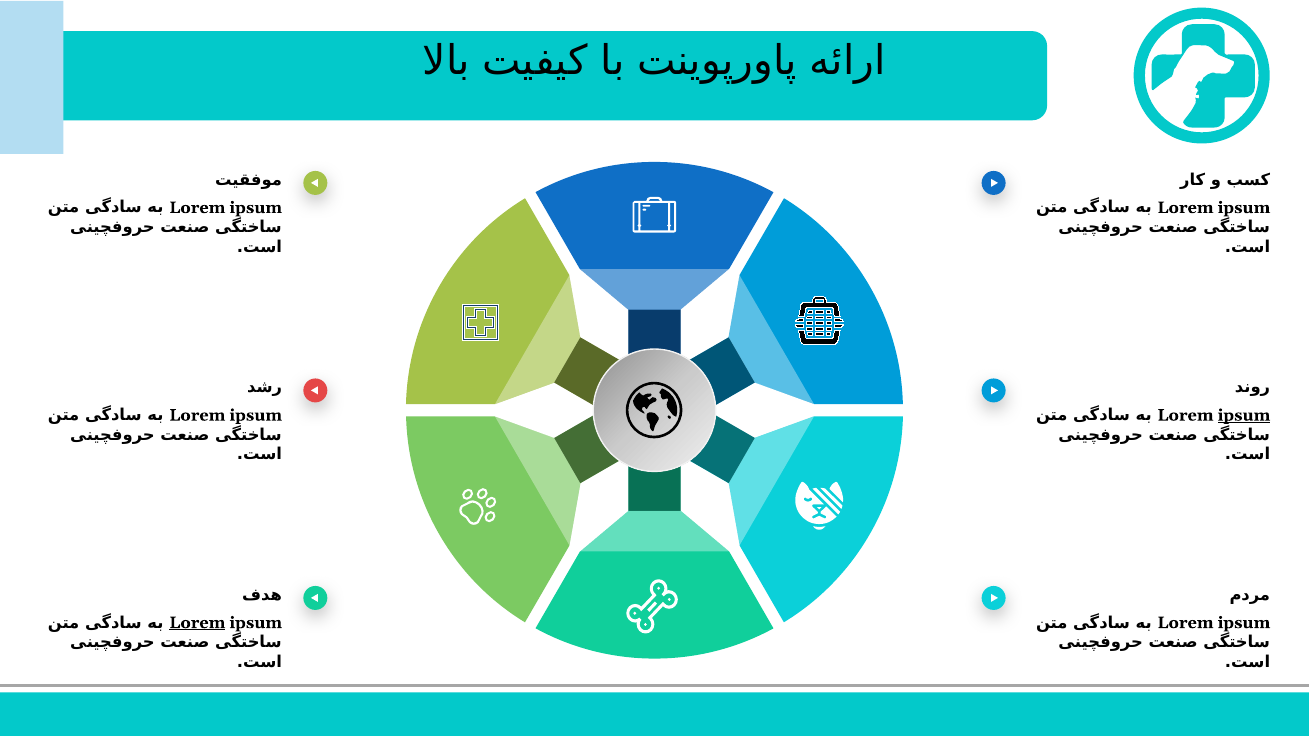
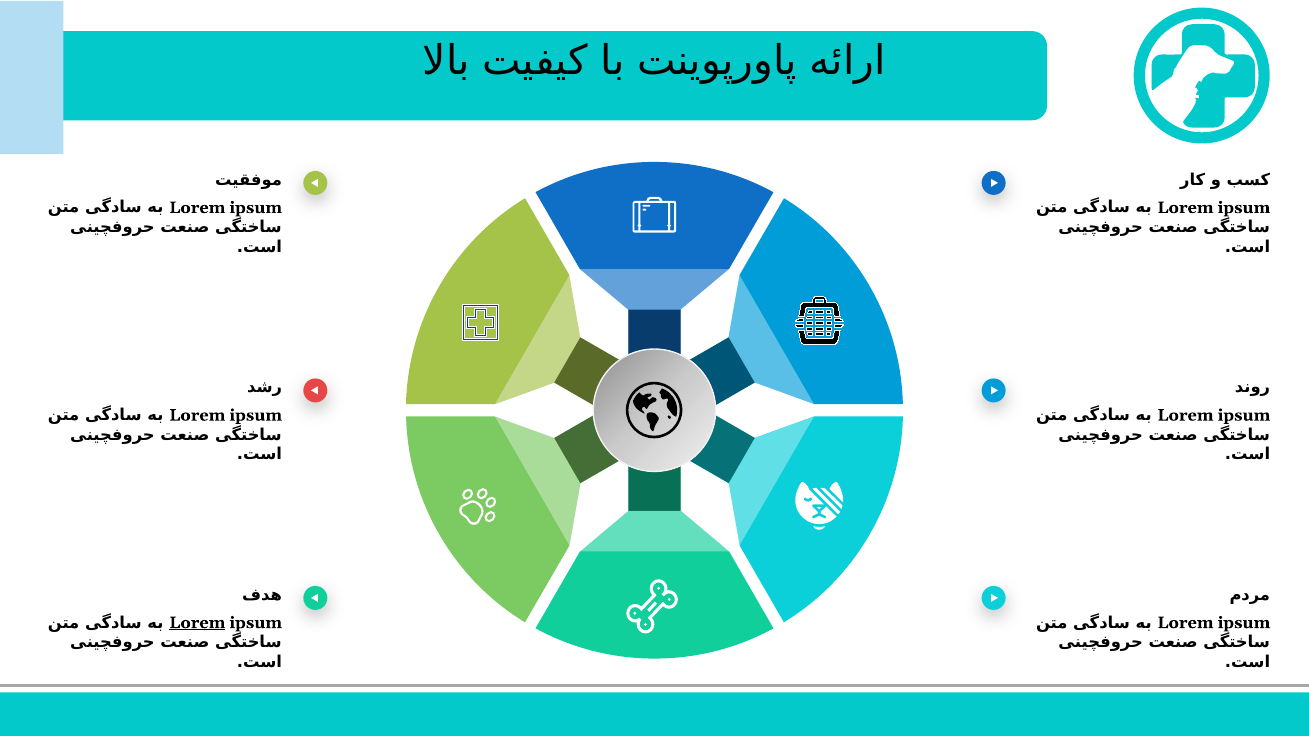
ipsum at (1244, 415) underline: present -> none
